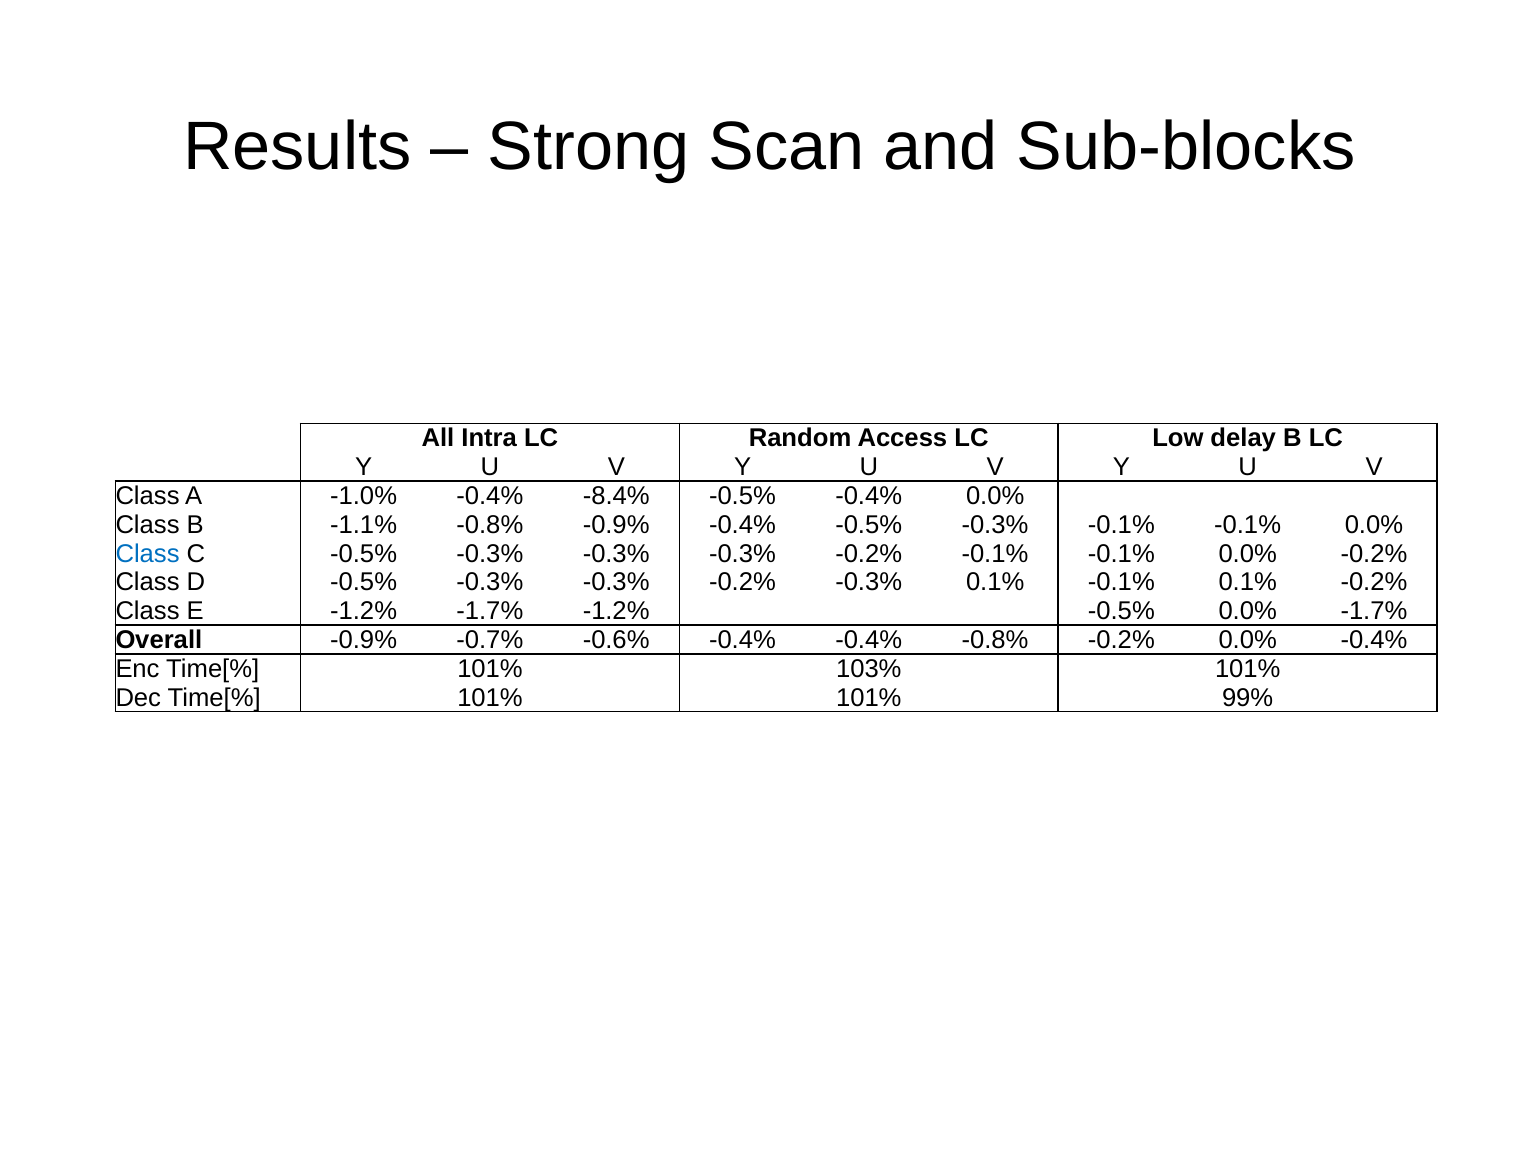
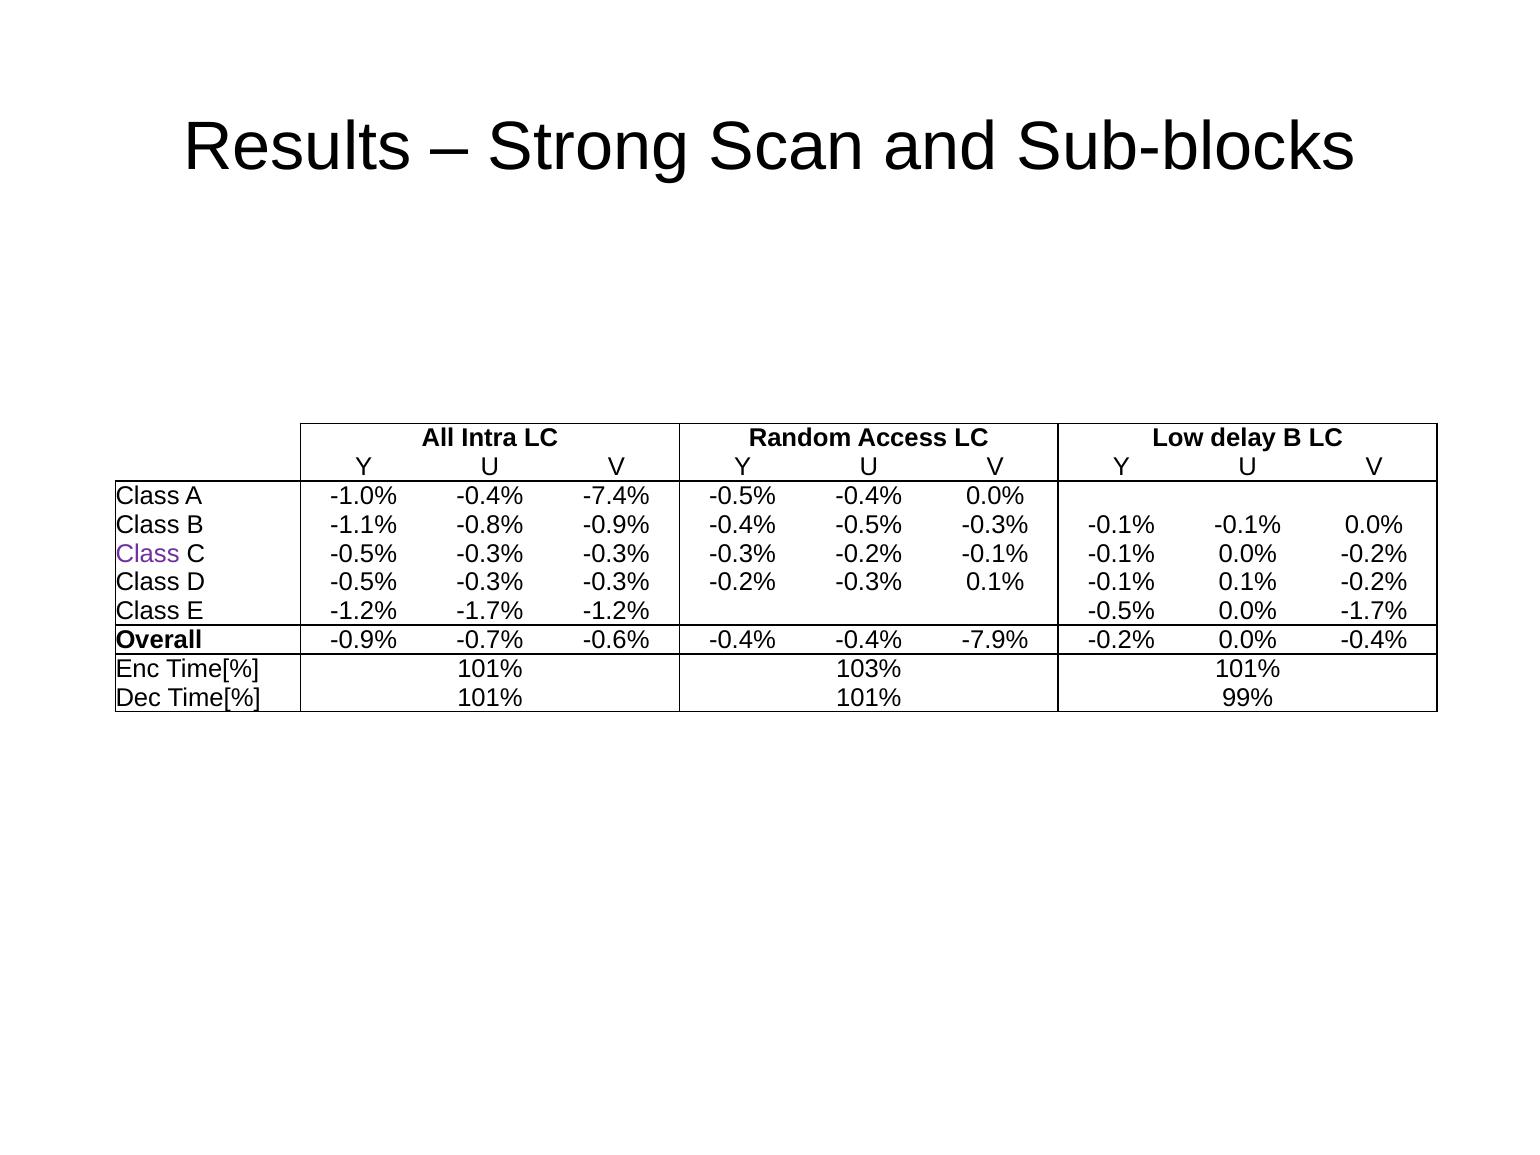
-8.4%: -8.4% -> -7.4%
Class at (148, 554) colour: blue -> purple
-0.4% -0.8%: -0.8% -> -7.9%
